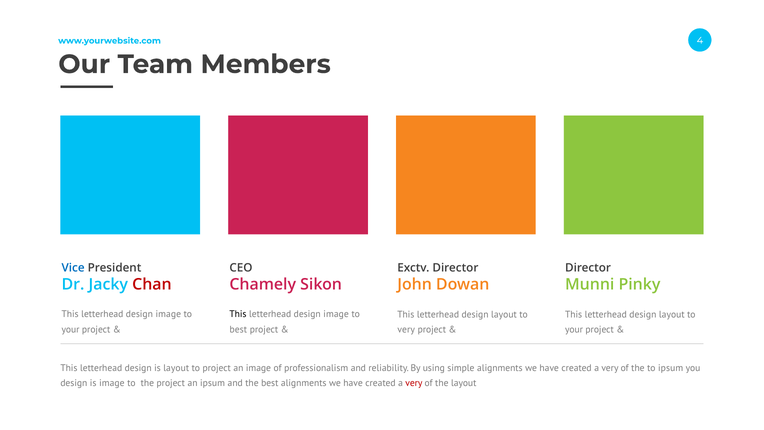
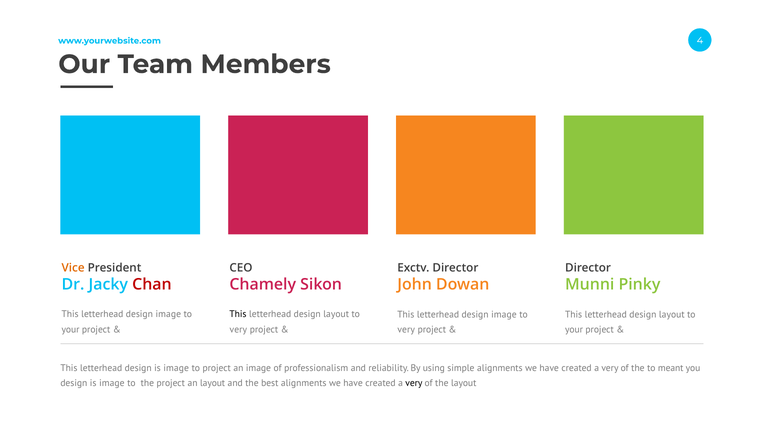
Vice colour: blue -> orange
image at (336, 314): image -> layout
layout at (504, 314): layout -> image
best at (238, 329): best -> very
letterhead design is layout: layout -> image
to ipsum: ipsum -> meant
an ipsum: ipsum -> layout
very at (414, 383) colour: red -> black
